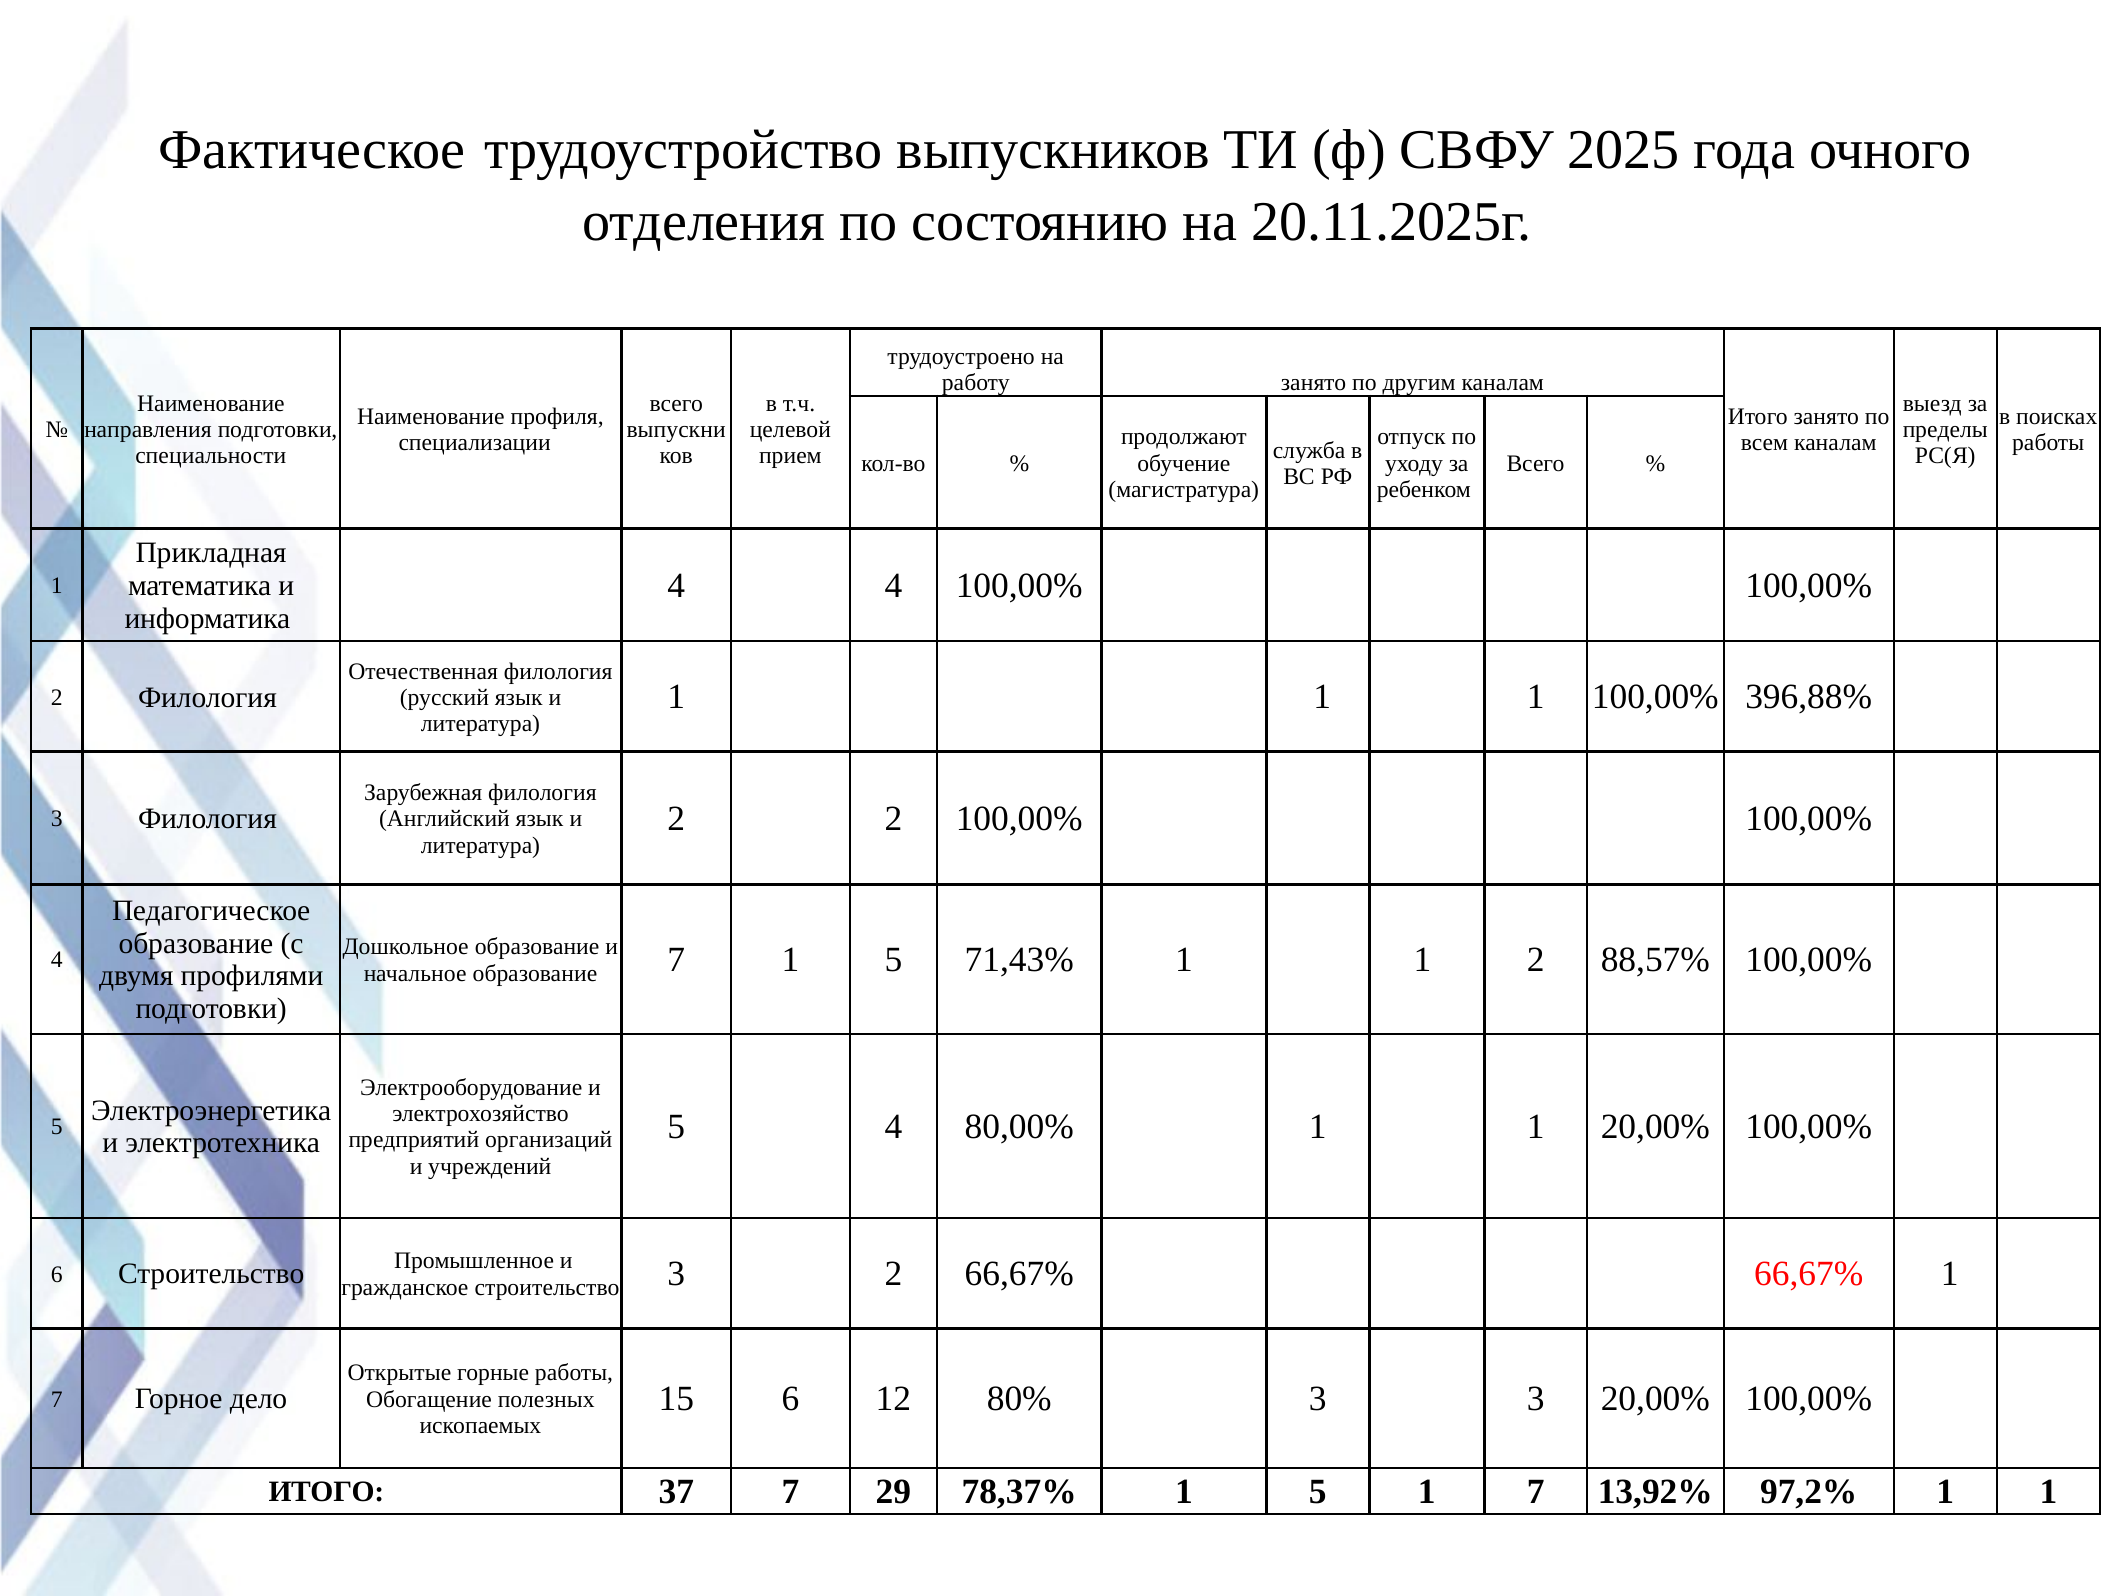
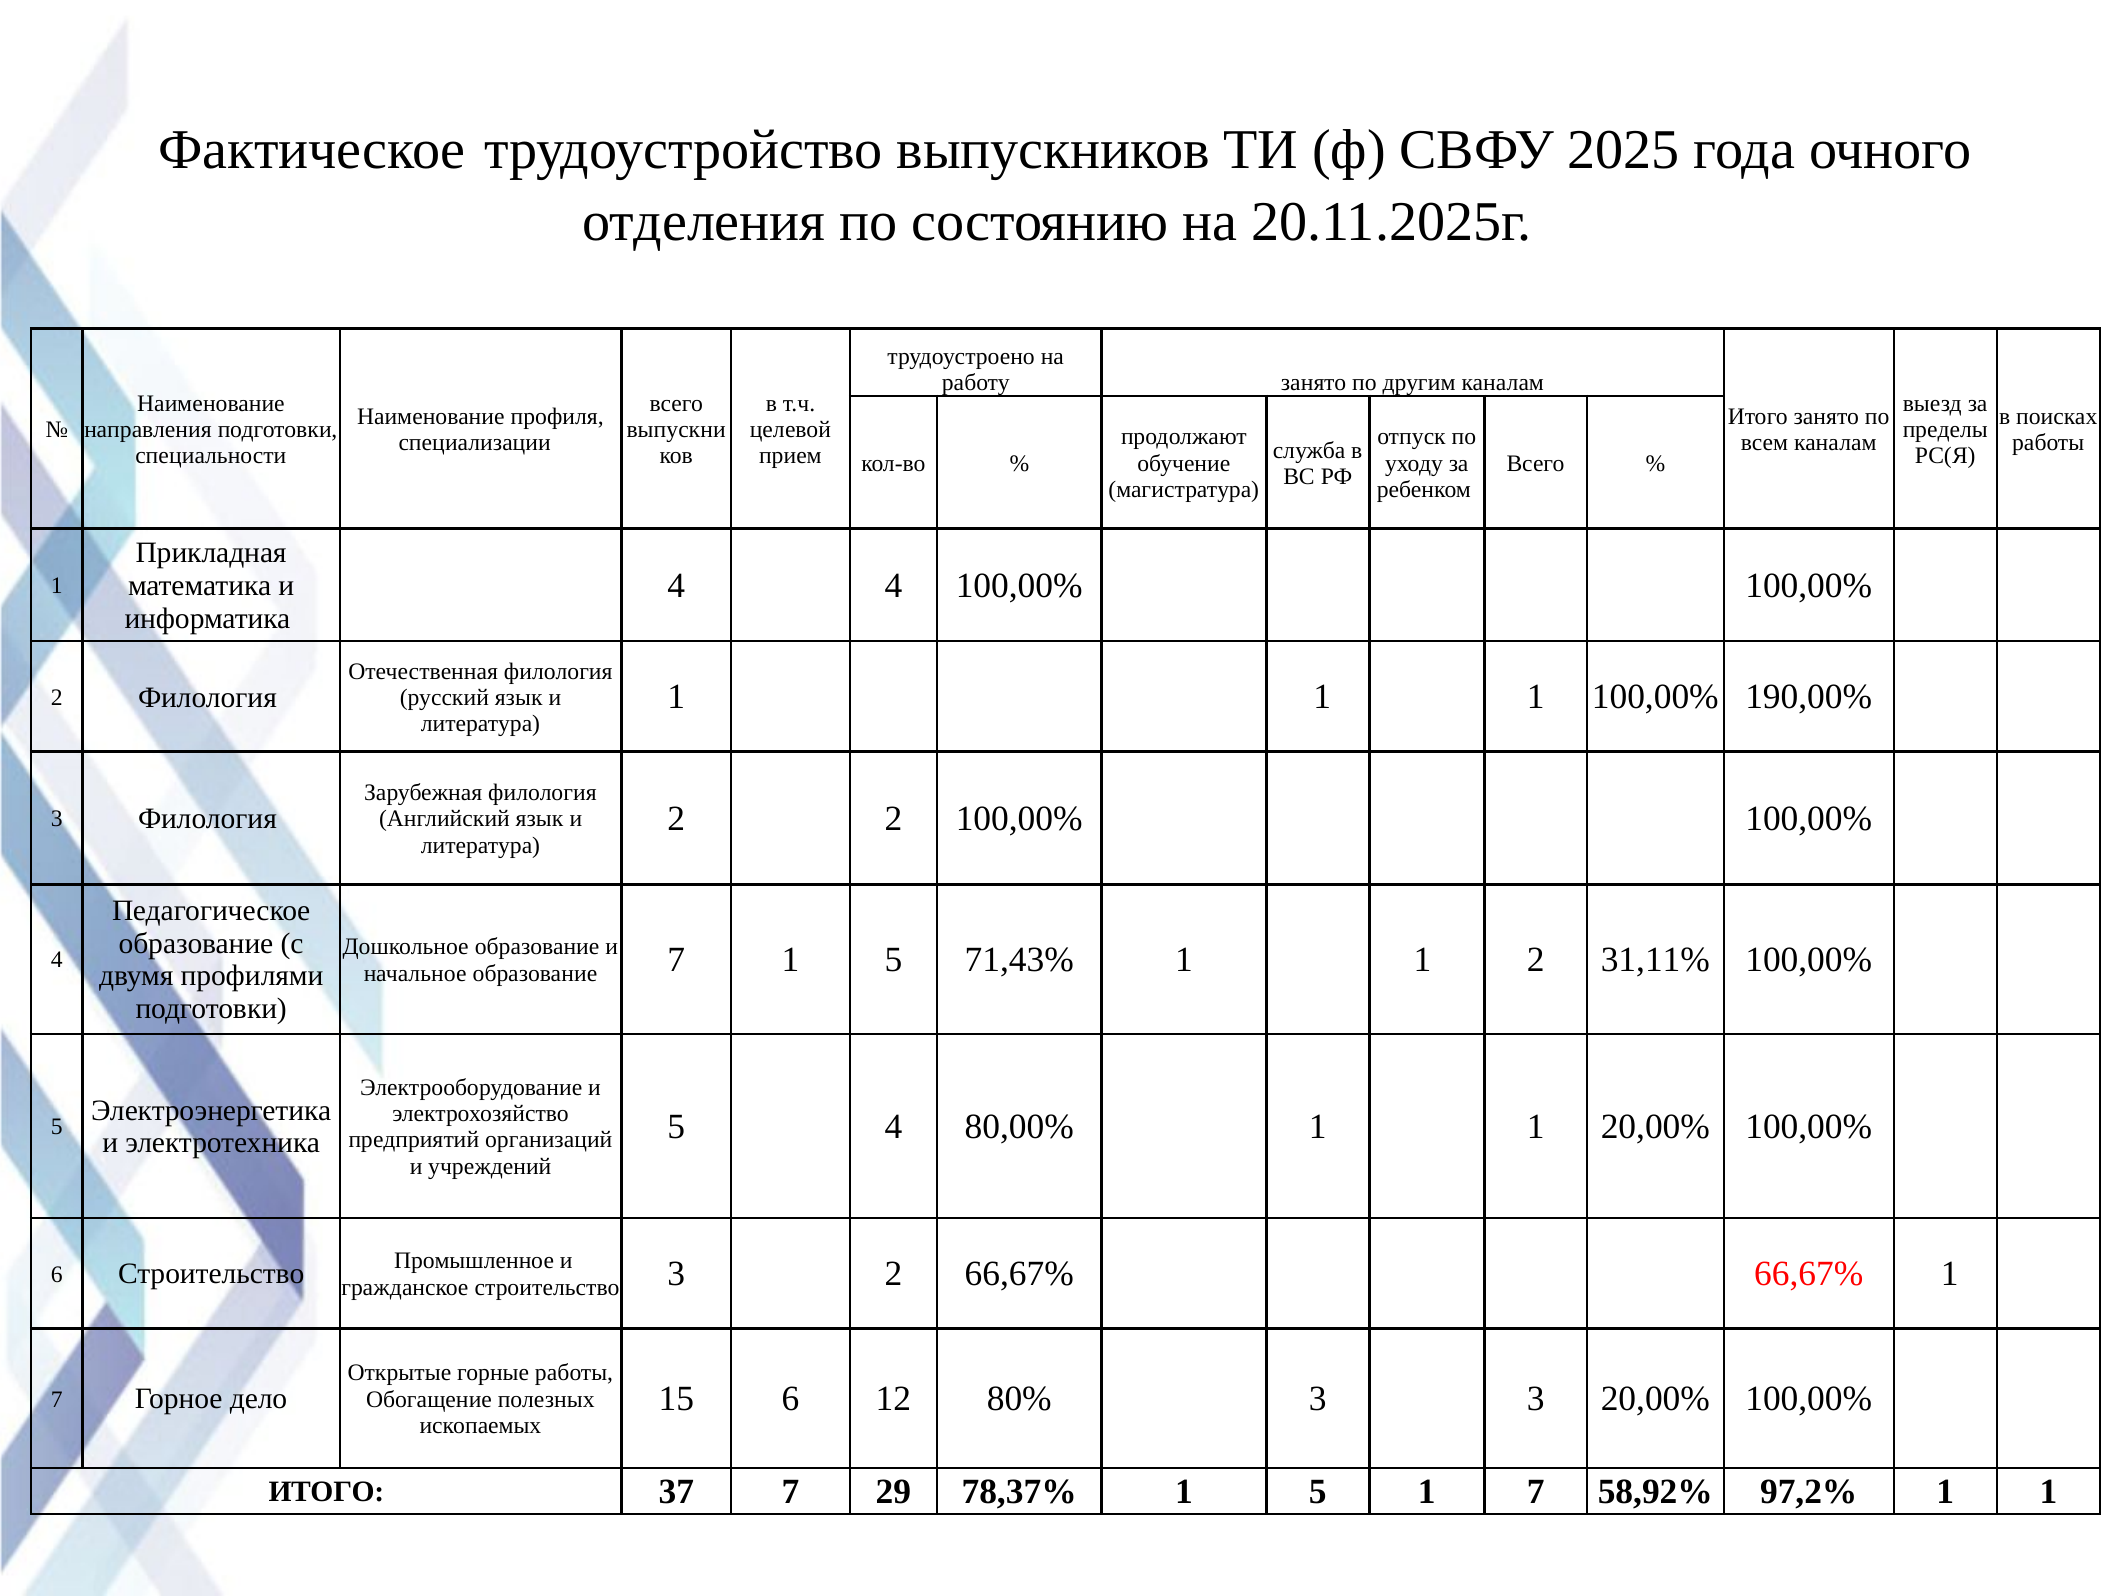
396,88%: 396,88% -> 190,00%
88,57%: 88,57% -> 31,11%
13,92%: 13,92% -> 58,92%
